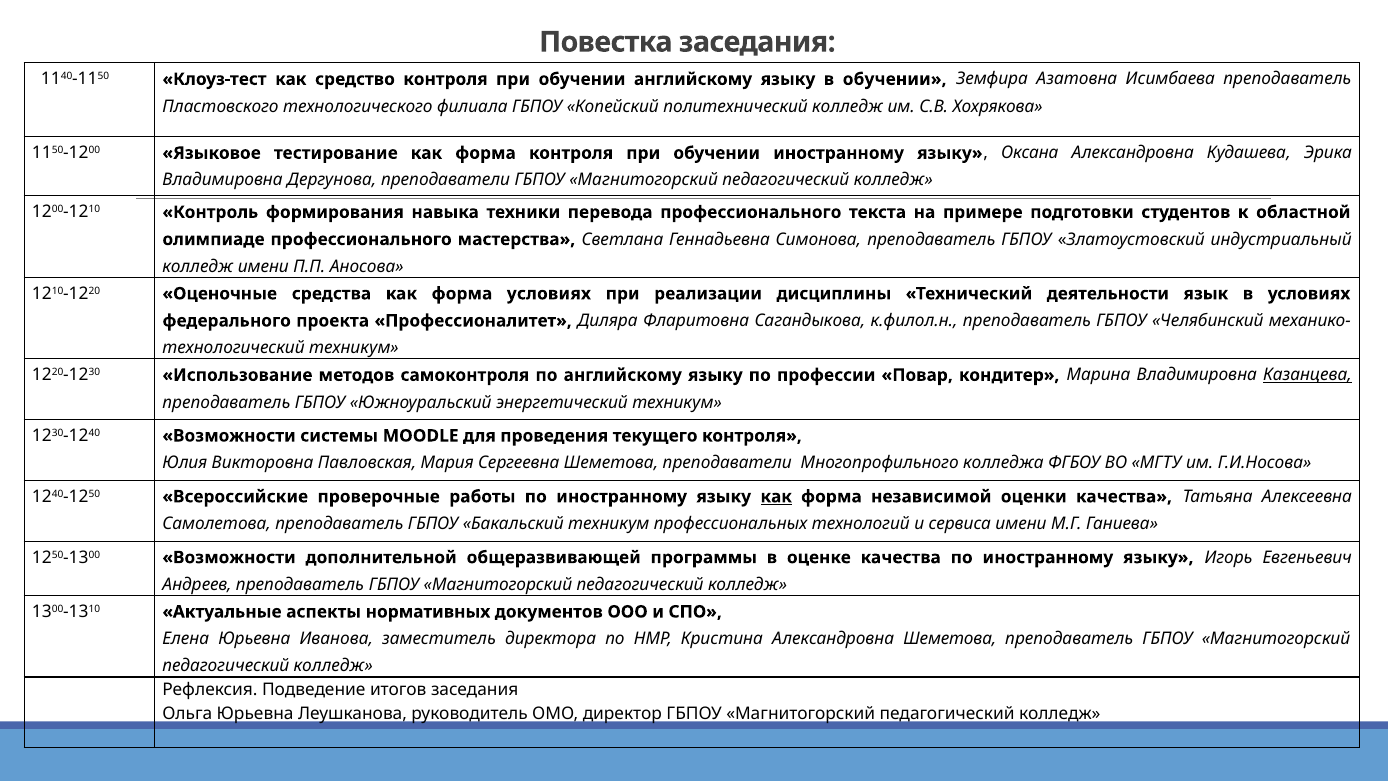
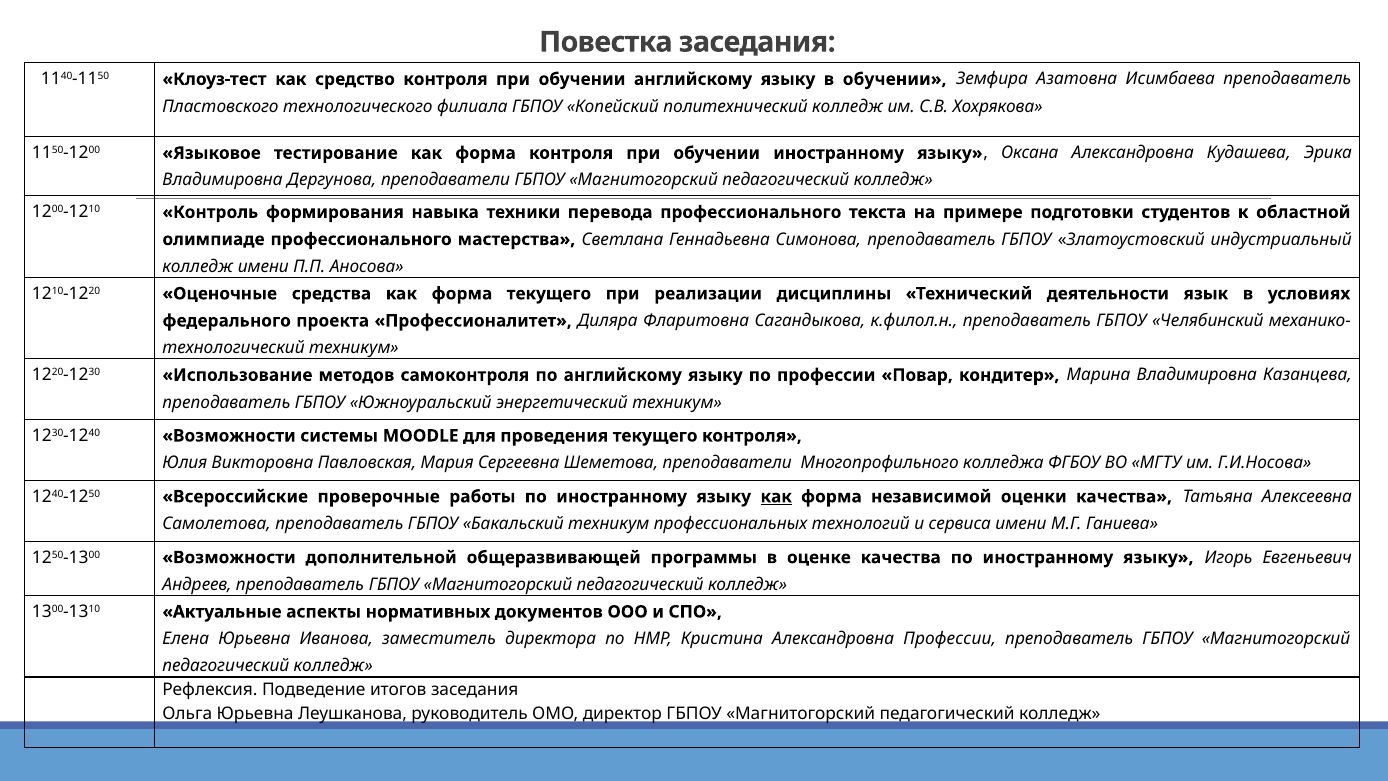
форма условиях: условиях -> текущего
Казанцева underline: present -> none
Александровна Шеметова: Шеметова -> Профессии
